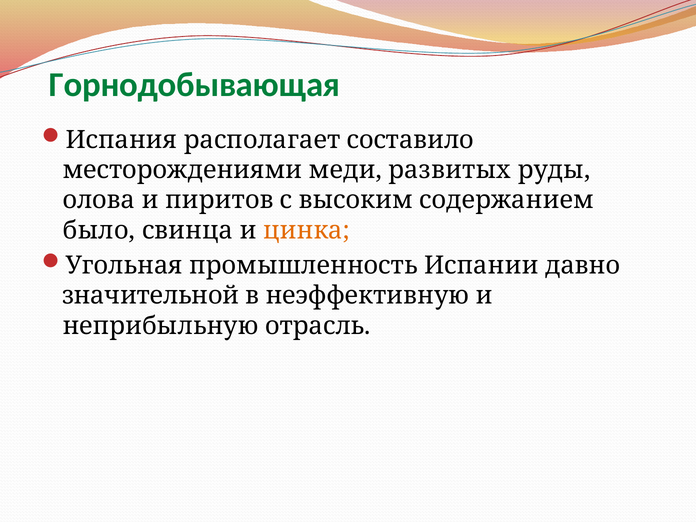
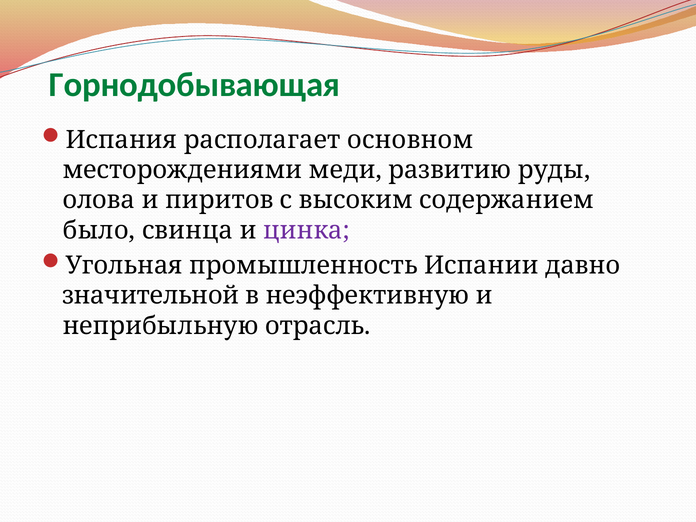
составило: составило -> основном
развитых: развитых -> развитию
цинка colour: orange -> purple
